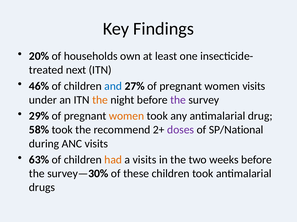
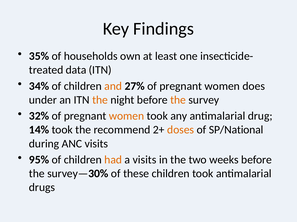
20%: 20% -> 35%
next: next -> data
46%: 46% -> 34%
and colour: blue -> orange
women visits: visits -> does
the at (178, 100) colour: purple -> orange
29%: 29% -> 32%
58%: 58% -> 14%
doses colour: purple -> orange
63%: 63% -> 95%
